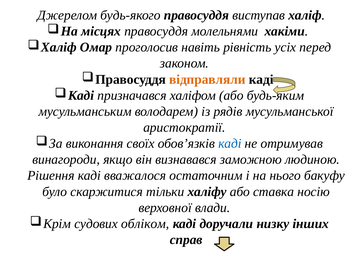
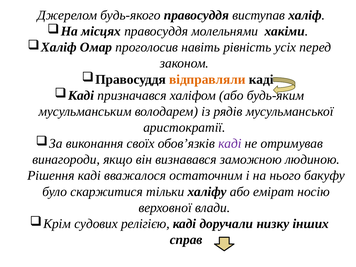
каді at (230, 144) colour: blue -> purple
ставка: ставка -> емірат
обліком: обліком -> релігією
